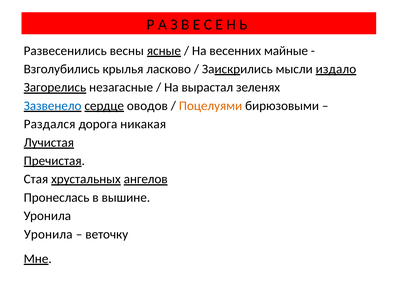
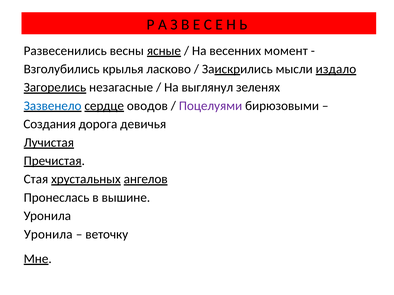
майные: майные -> момент
вырастал: вырастал -> выглянул
Поцелуями colour: orange -> purple
Раздался: Раздался -> Создания
никакая: никакая -> девичья
